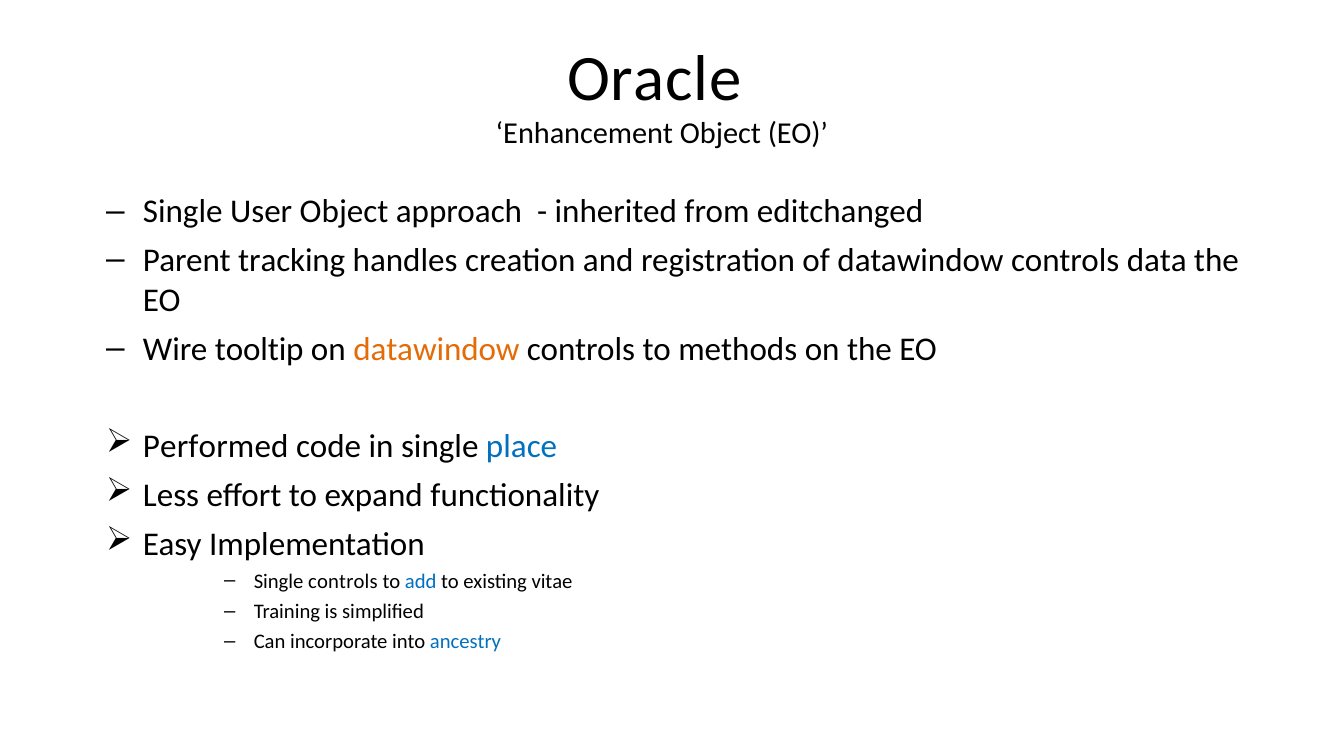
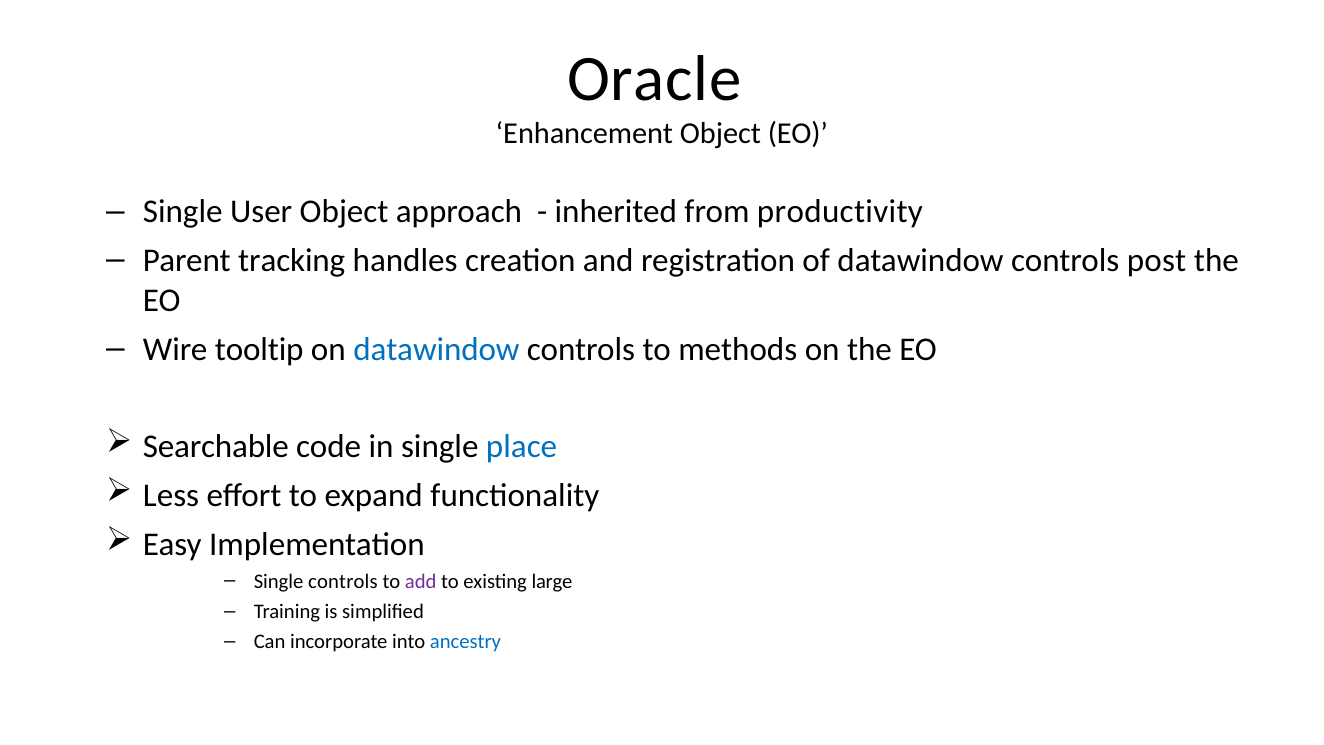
editchanged: editchanged -> productivity
data: data -> post
datawindow at (436, 349) colour: orange -> blue
Performed: Performed -> Searchable
add colour: blue -> purple
vitae: vitae -> large
